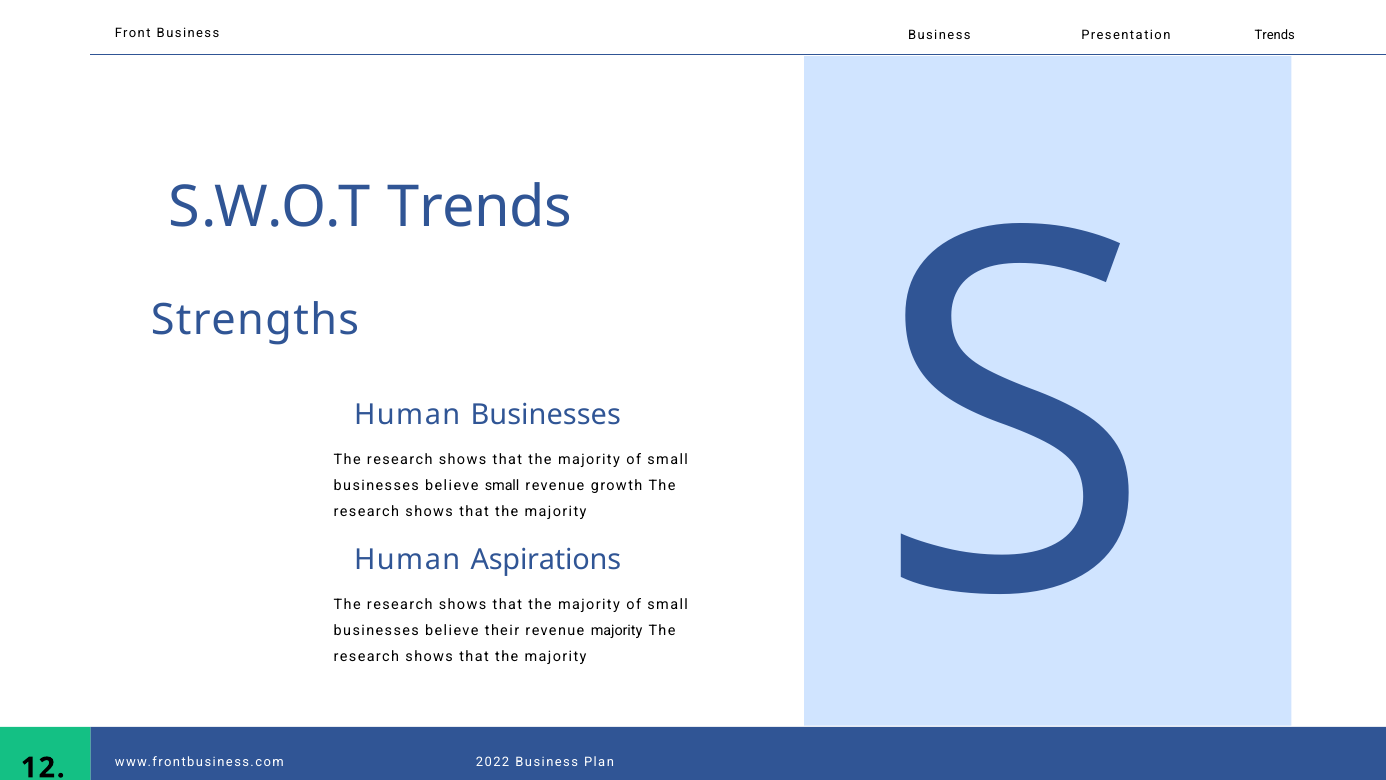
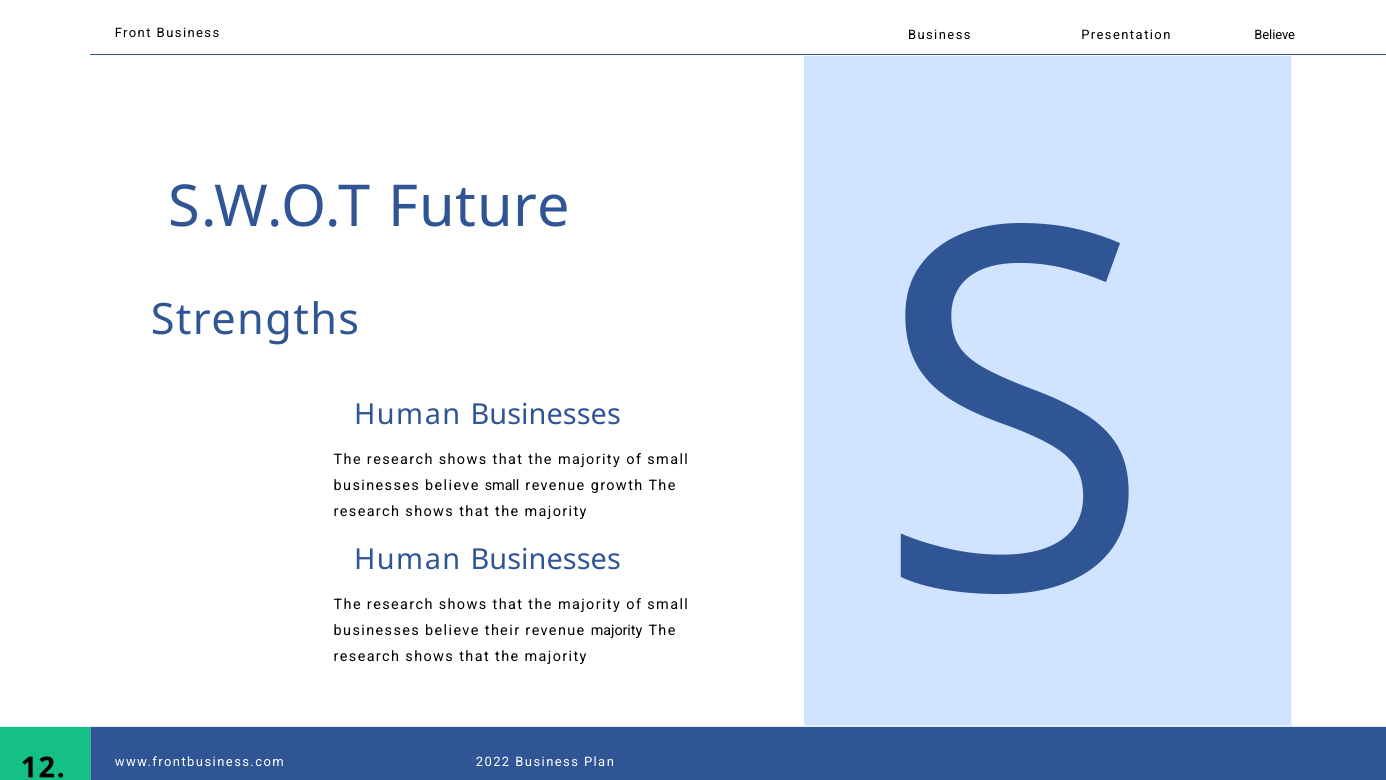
Presentation Trends: Trends -> Believe
S.W.O.T Trends: Trends -> Future
Aspirations at (546, 560): Aspirations -> Businesses
